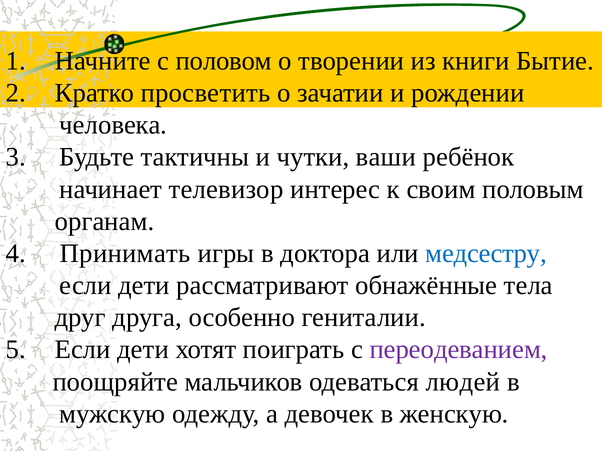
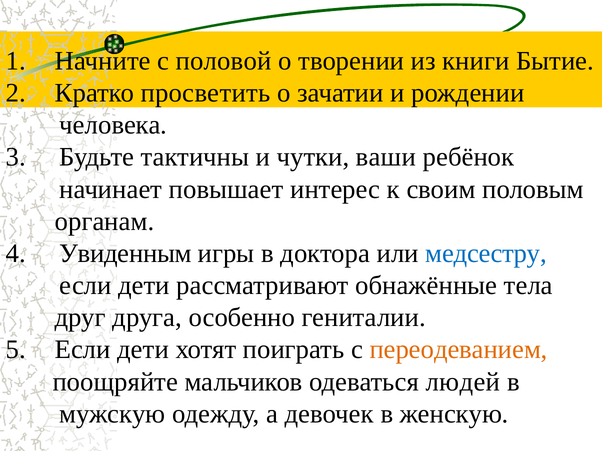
половом: половом -> половой
телевизор: телевизор -> повышает
Принимать: Принимать -> Увиденным
переодеванием colour: purple -> orange
